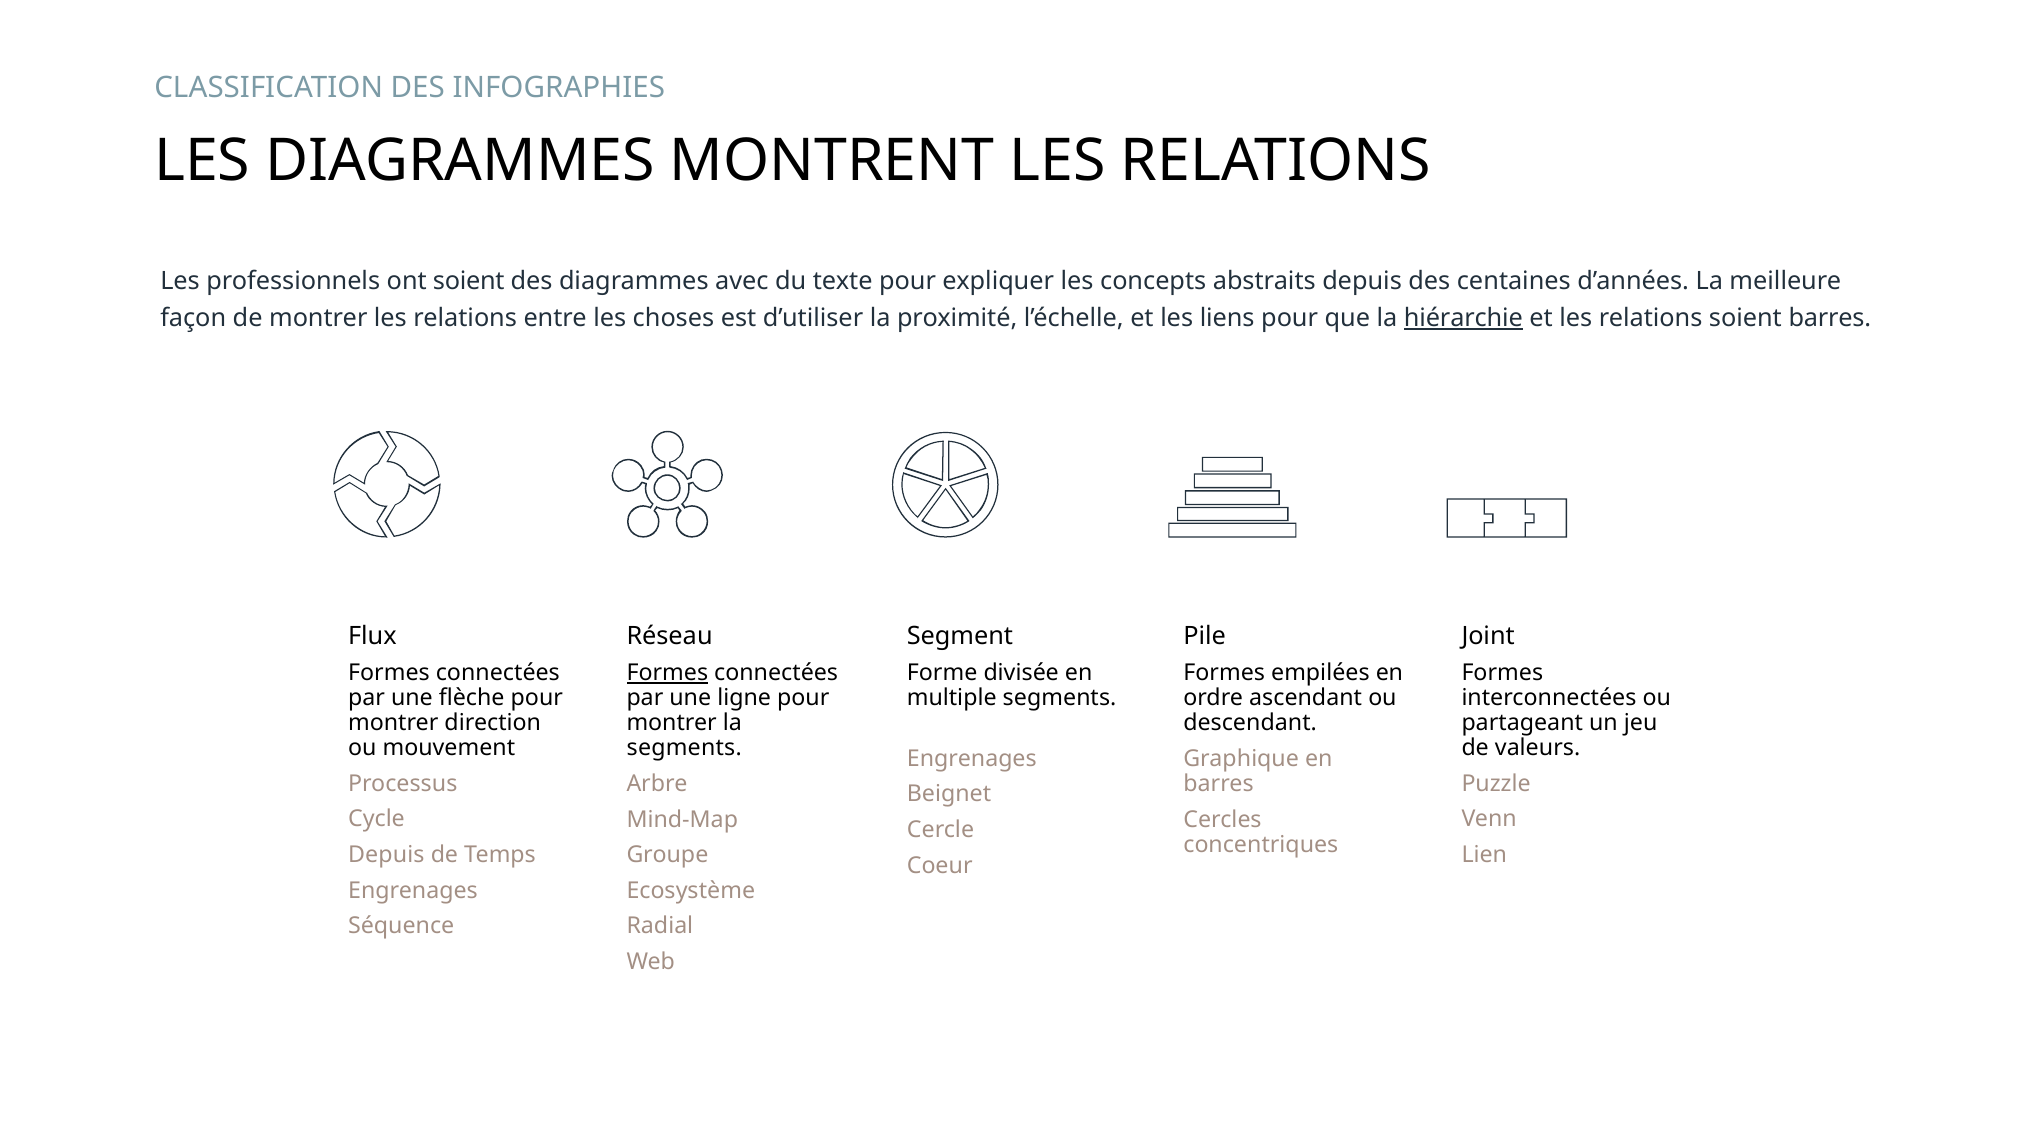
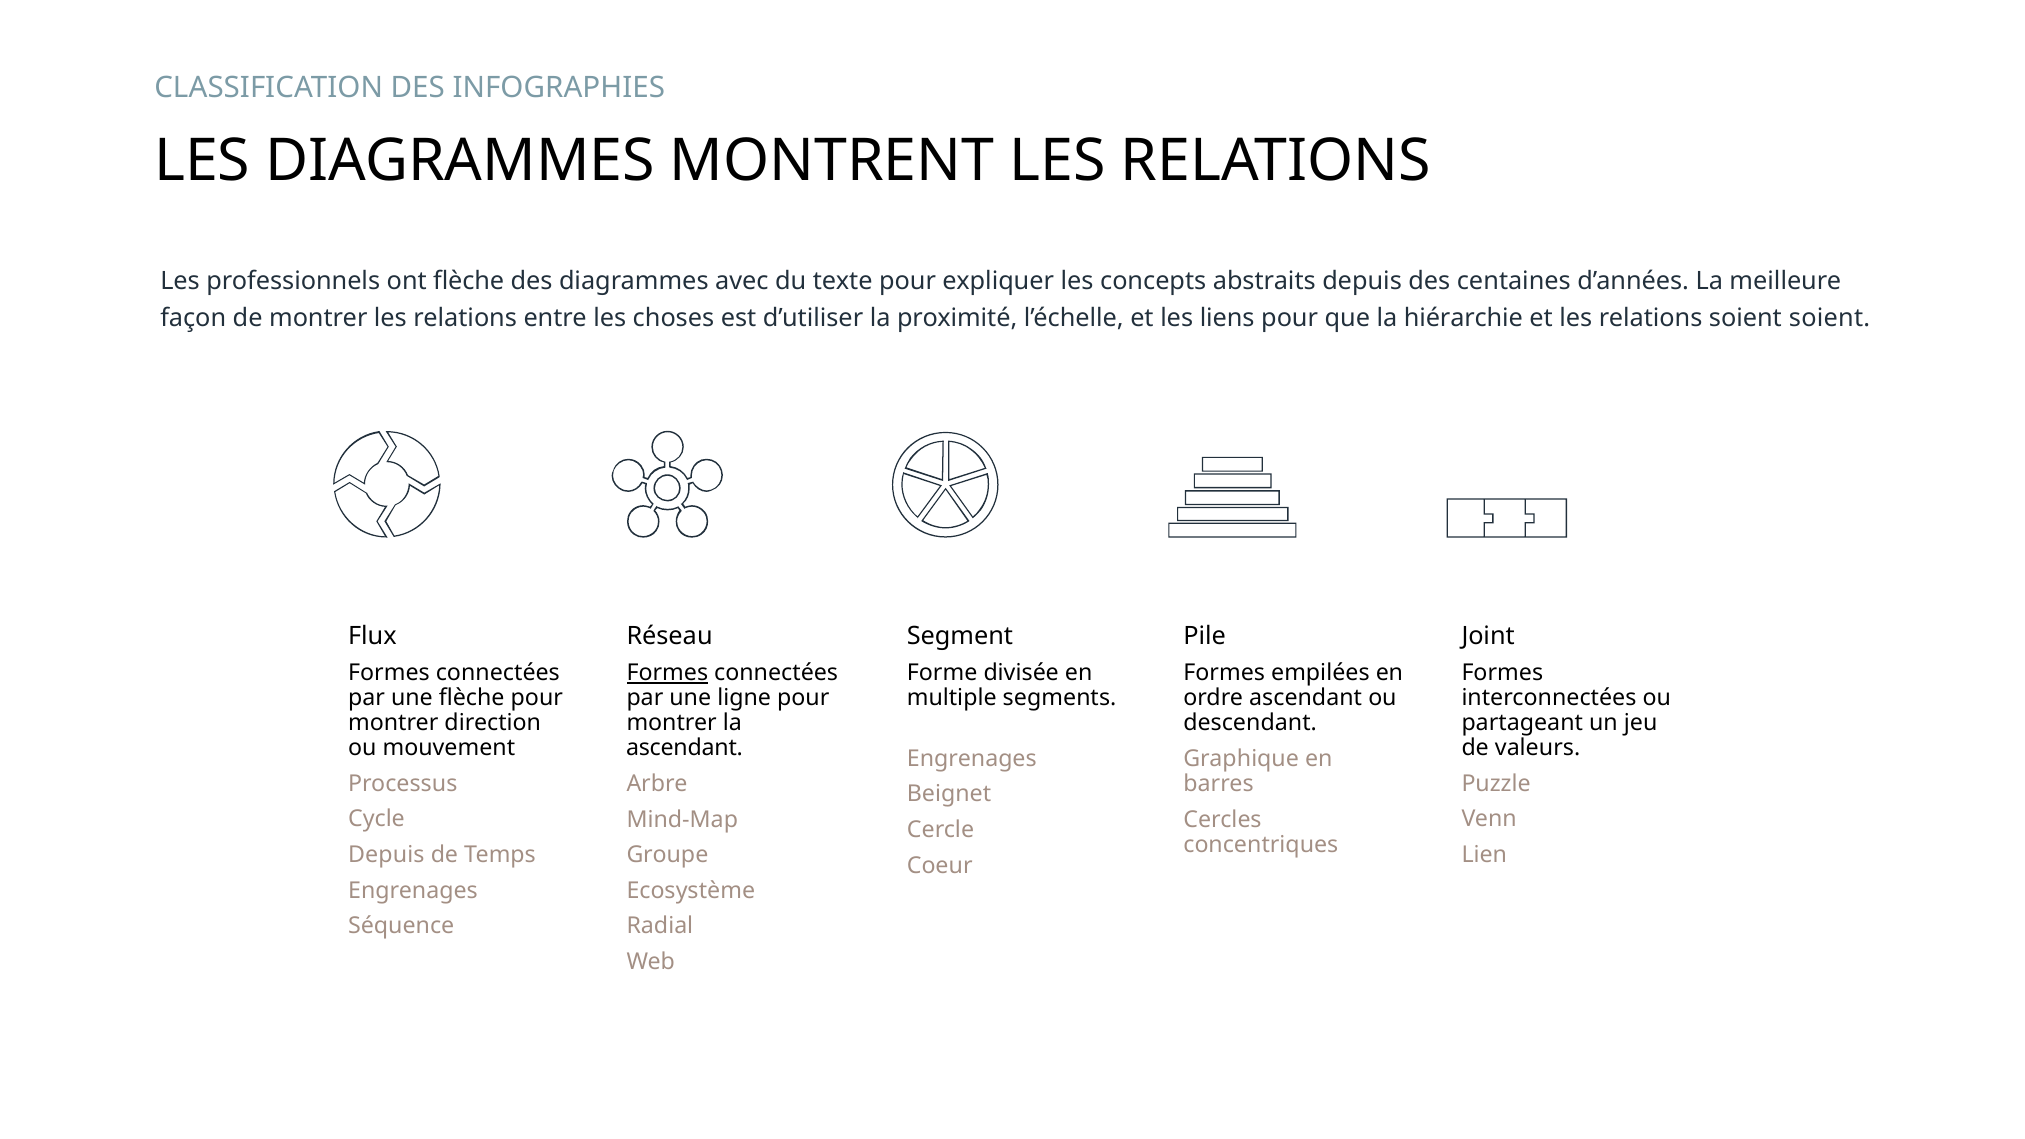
ont soient: soient -> flèche
hiérarchie underline: present -> none
soient barres: barres -> soient
segments at (684, 748): segments -> ascendant
